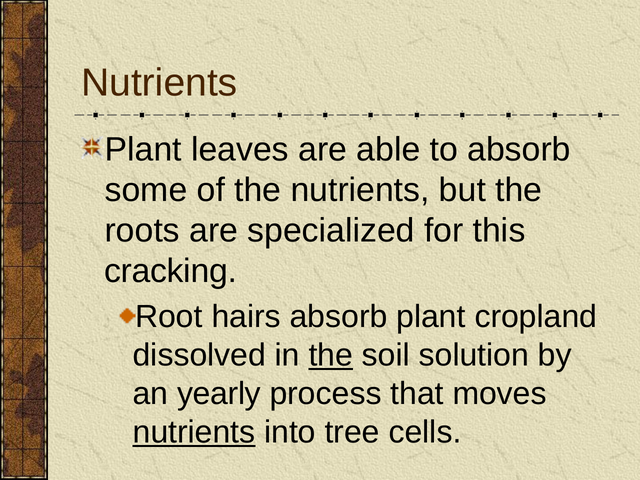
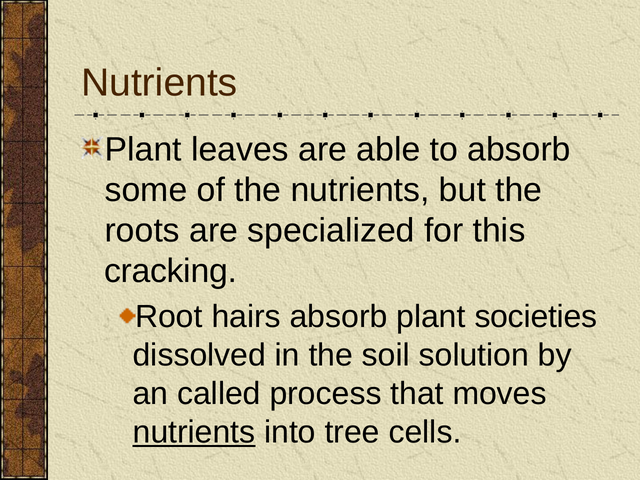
cropland: cropland -> societies
the at (331, 355) underline: present -> none
yearly: yearly -> called
